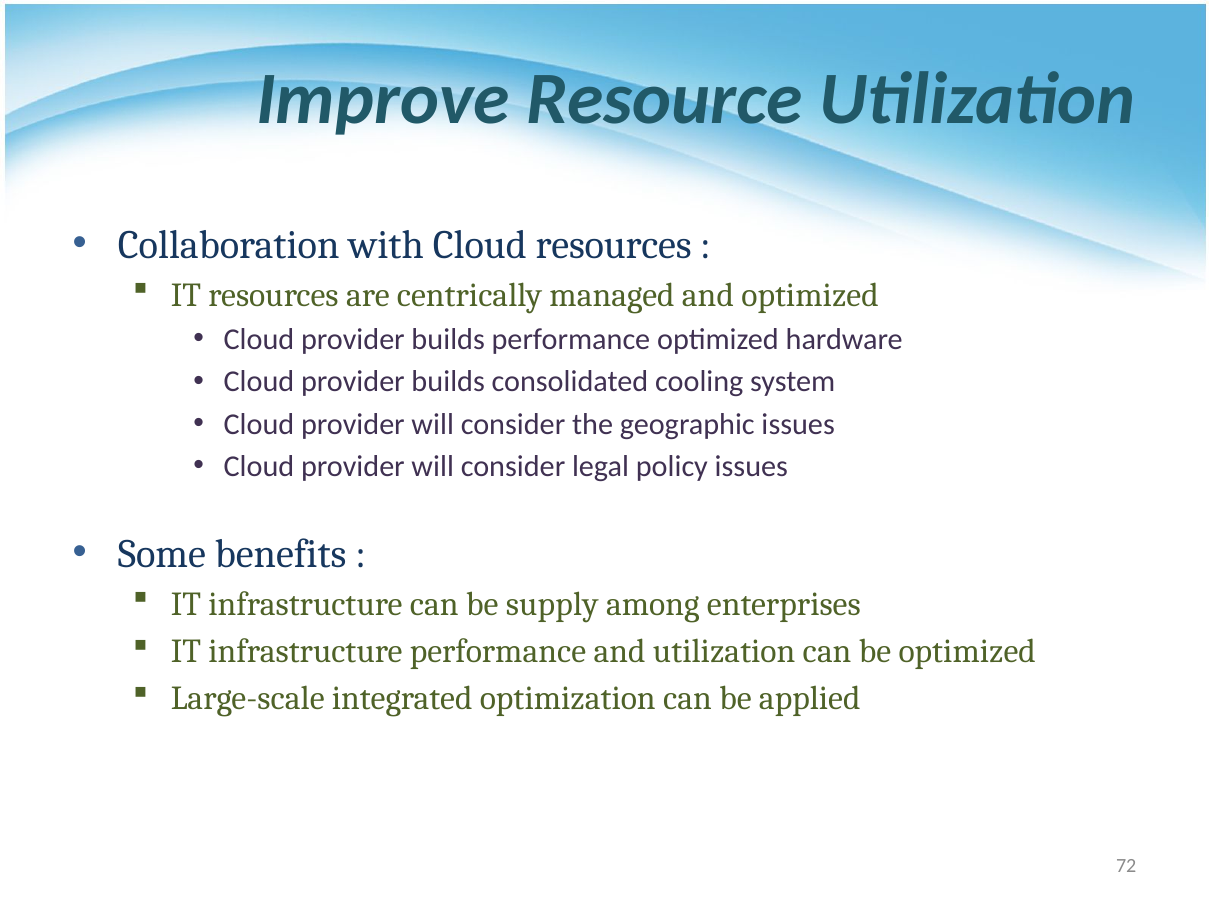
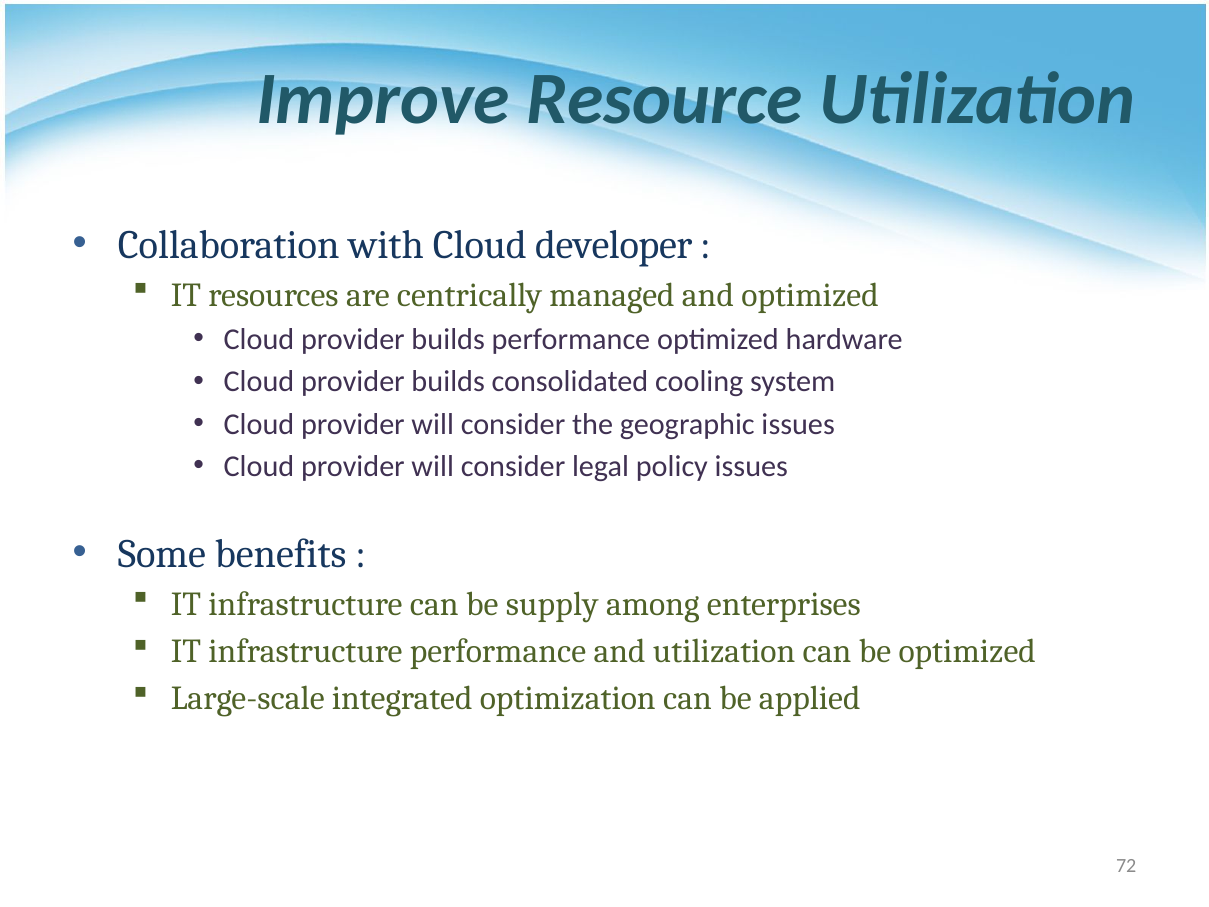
Cloud resources: resources -> developer
